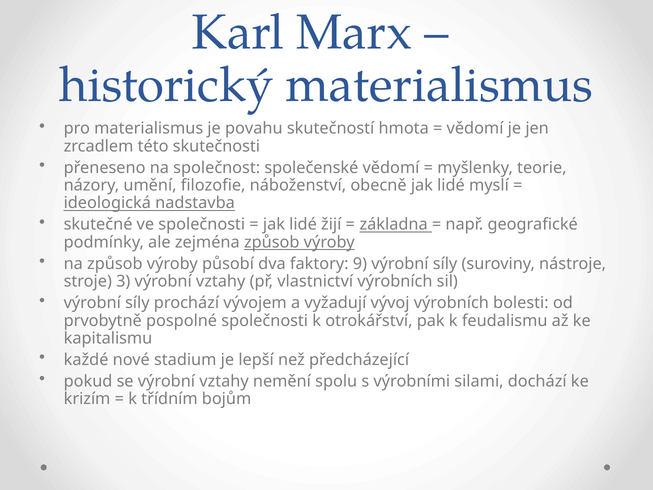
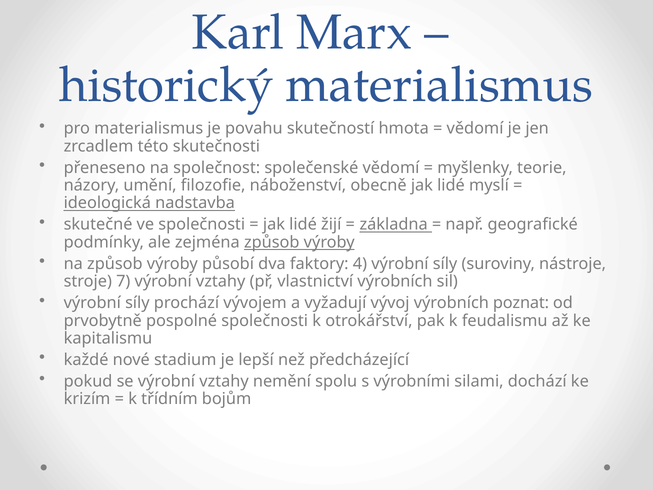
9: 9 -> 4
3: 3 -> 7
bolesti: bolesti -> poznat
